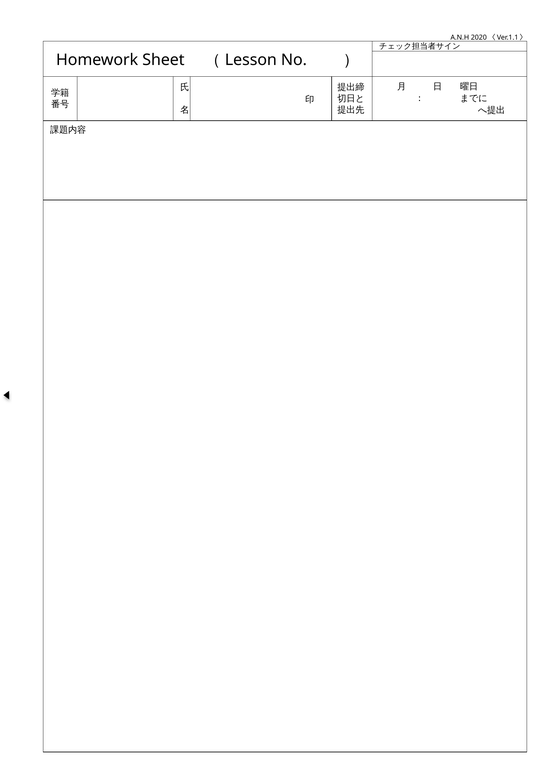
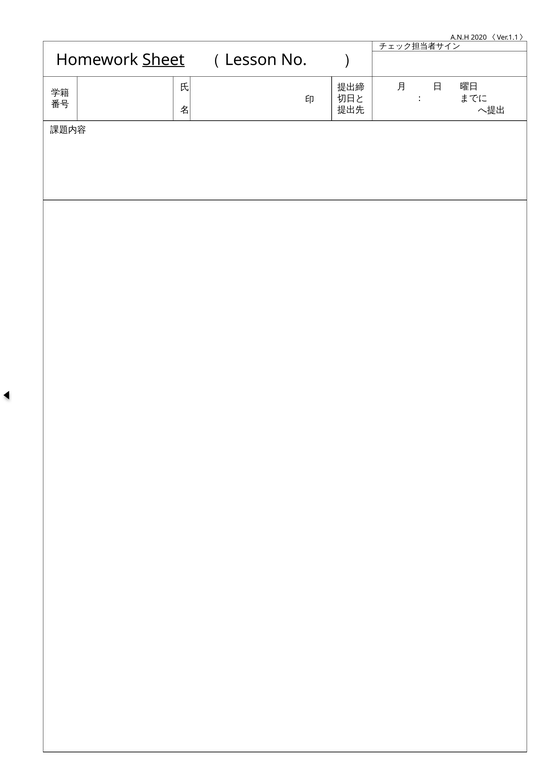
Sheet underline: none -> present
